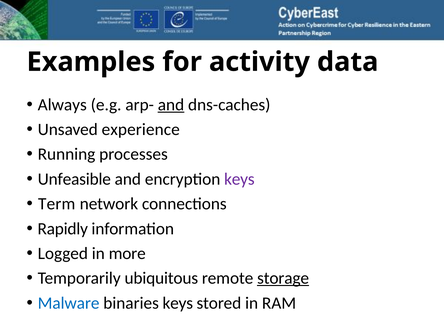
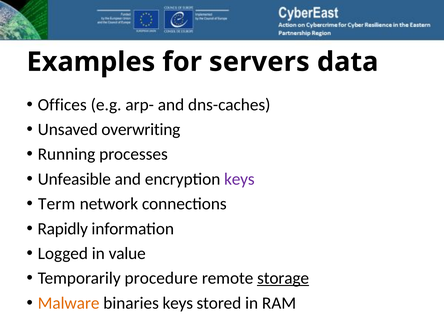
activity: activity -> servers
Always: Always -> Offices
and at (171, 105) underline: present -> none
experience: experience -> overwriting
more: more -> value
ubiquitous: ubiquitous -> procedure
Malware colour: blue -> orange
